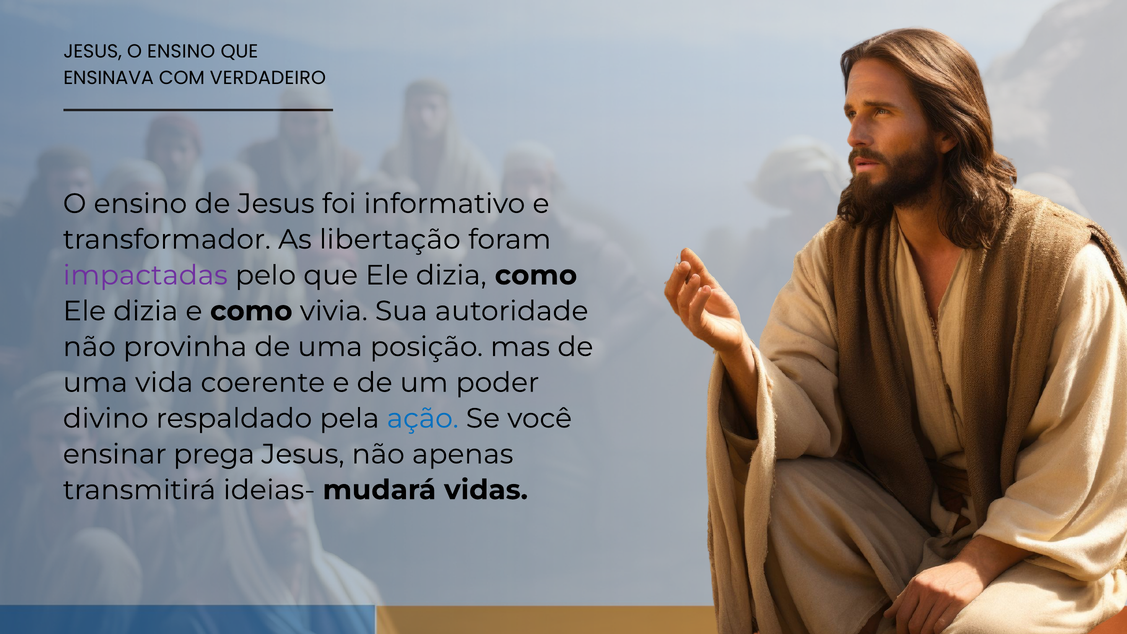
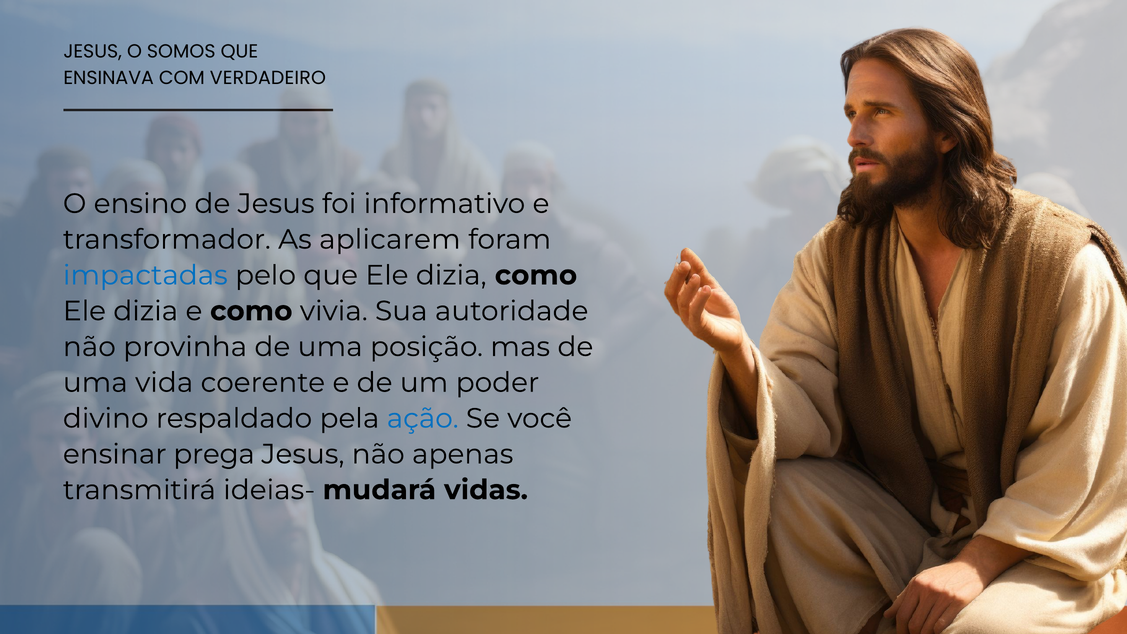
JESUS O ENSINO: ENSINO -> SOMOS
libertação: libertação -> aplicarem
impactadas colour: purple -> blue
